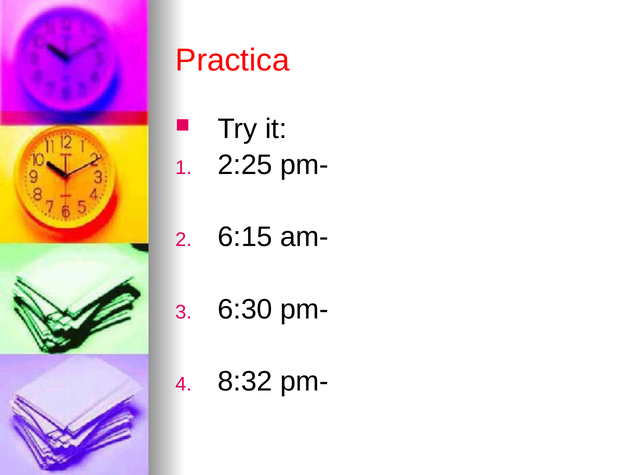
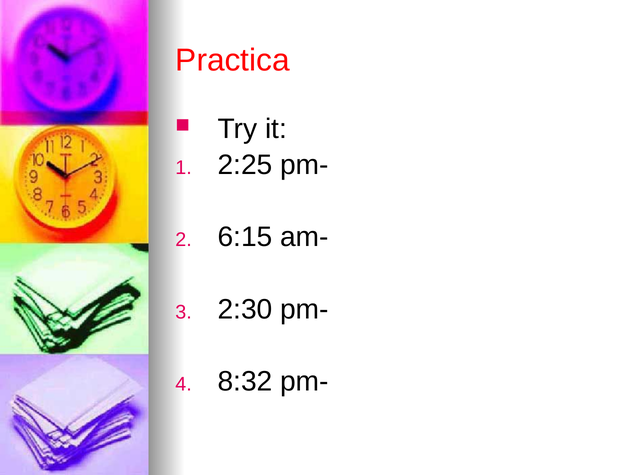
6:30: 6:30 -> 2:30
